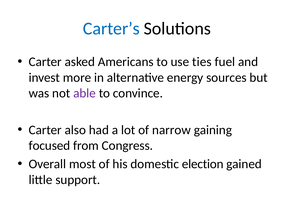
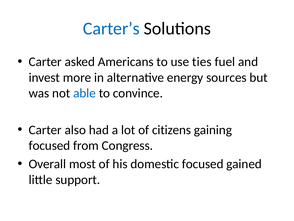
able colour: purple -> blue
narrow: narrow -> citizens
domestic election: election -> focused
